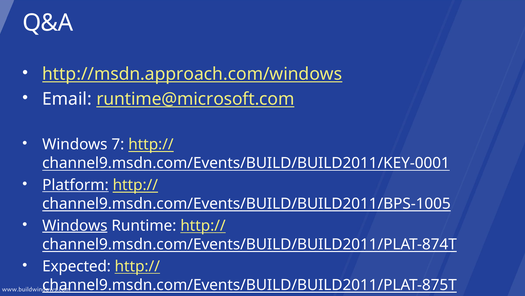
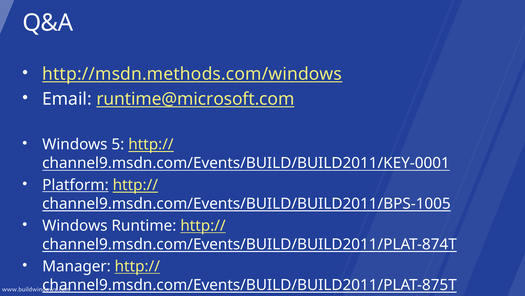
http://msdn.approach.com/windows: http://msdn.approach.com/windows -> http://msdn.methods.com/windows
7: 7 -> 5
Windows at (75, 225) underline: present -> none
Expected: Expected -> Manager
